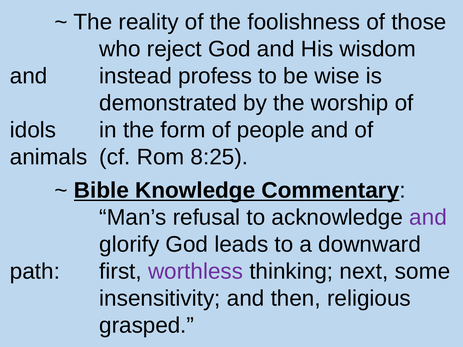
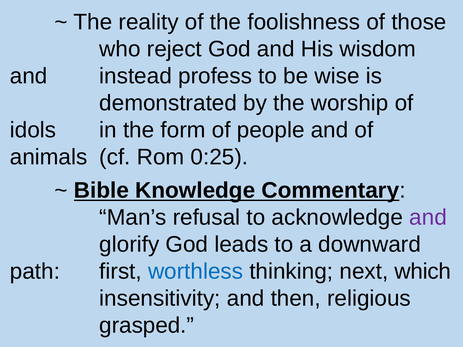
8:25: 8:25 -> 0:25
worthless colour: purple -> blue
some: some -> which
